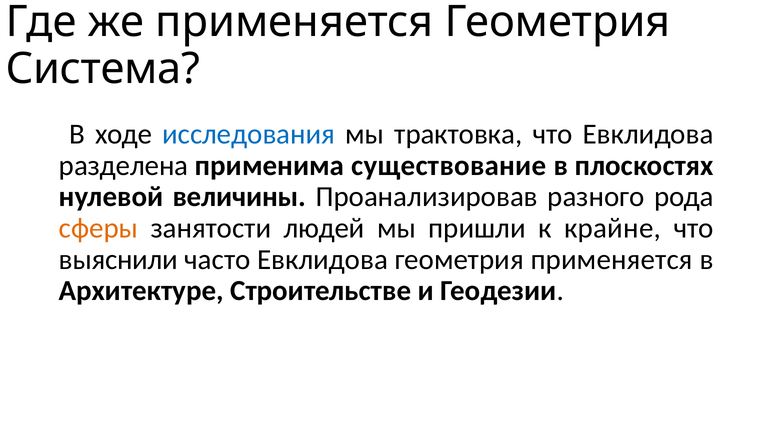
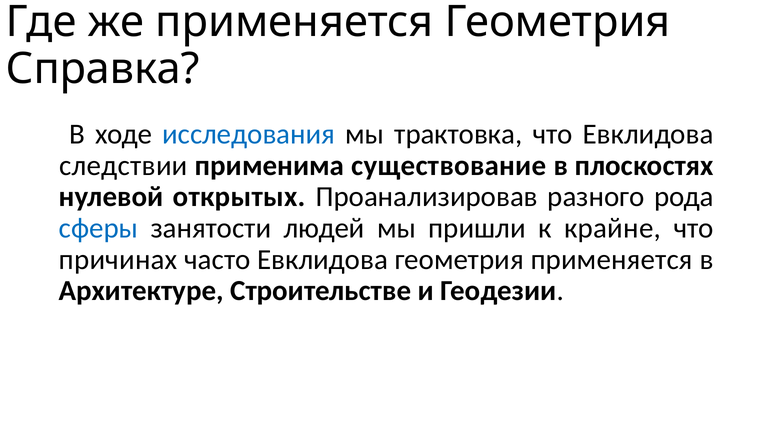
Система: Система -> Справка
разделена: разделена -> следствии
величины: величины -> открытых
сферы colour: orange -> blue
выяснили: выяснили -> причинах
